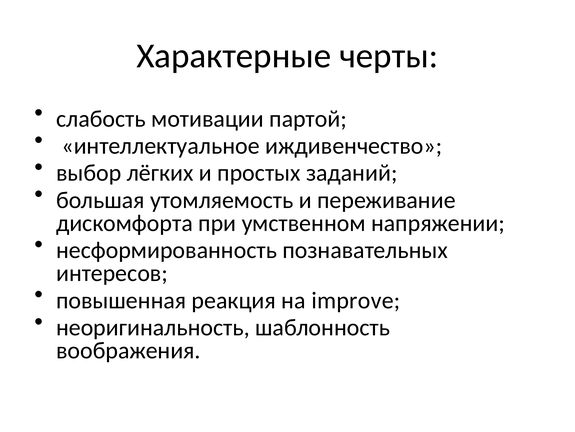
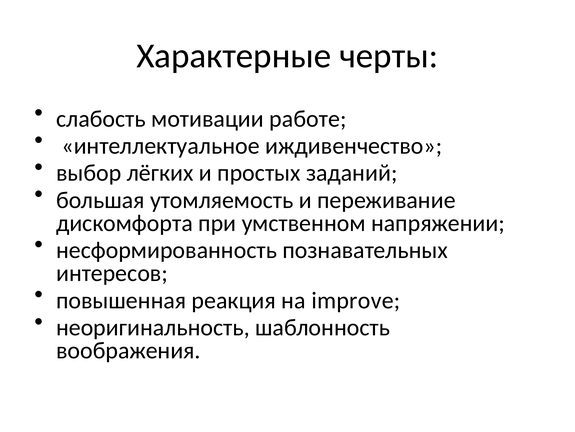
партой: партой -> работе
